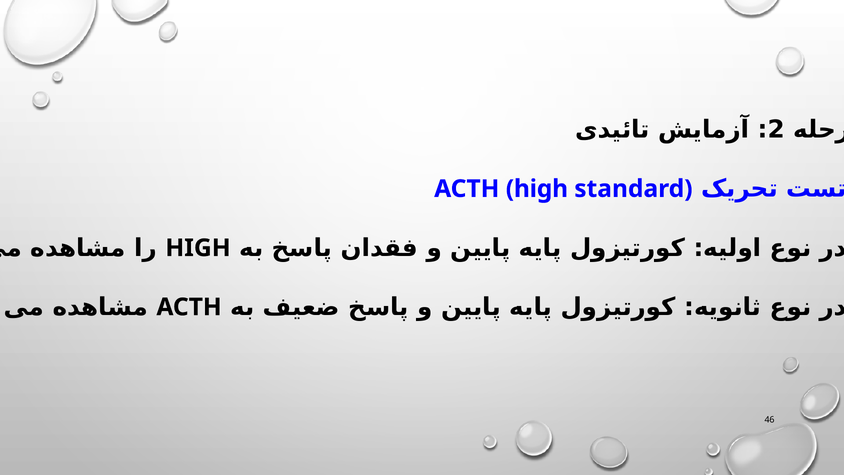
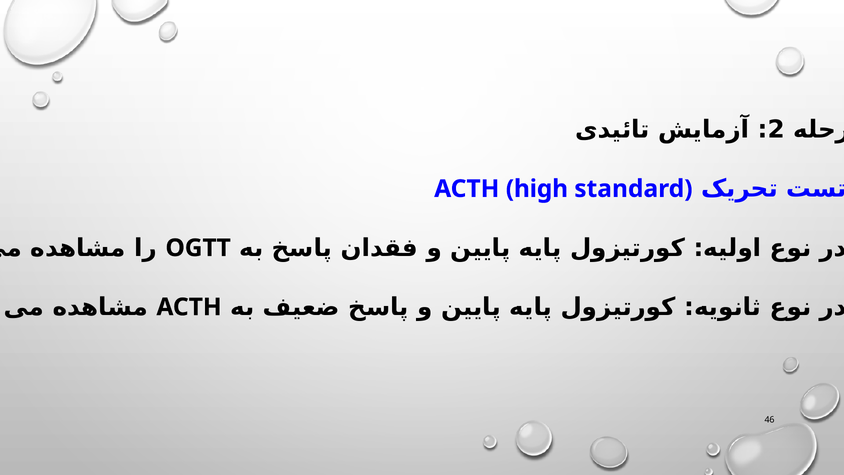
HIGH at (198, 248): HIGH -> OGTT
